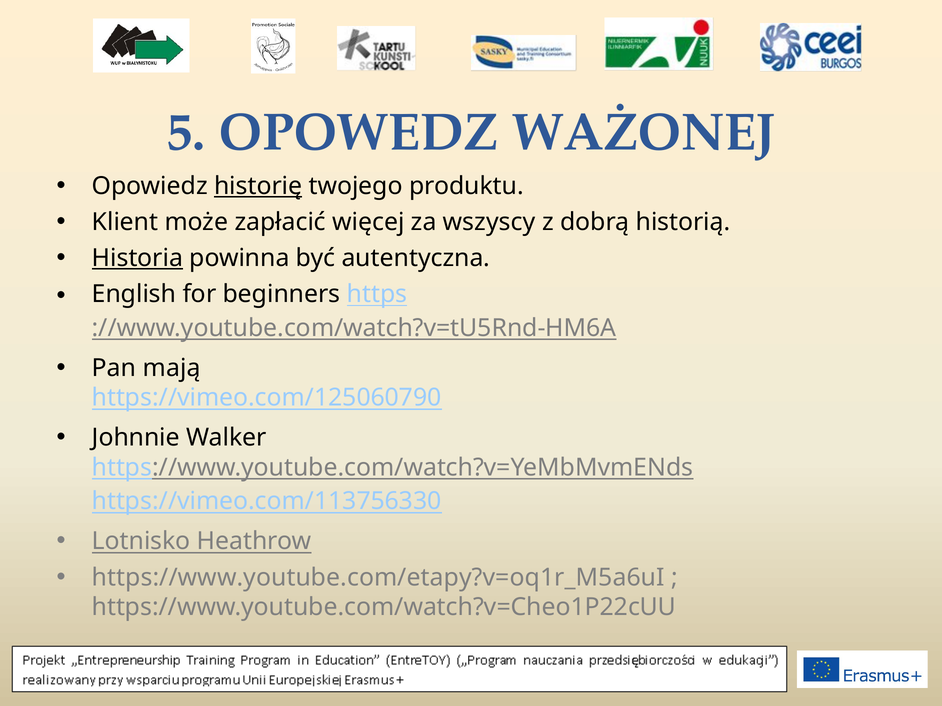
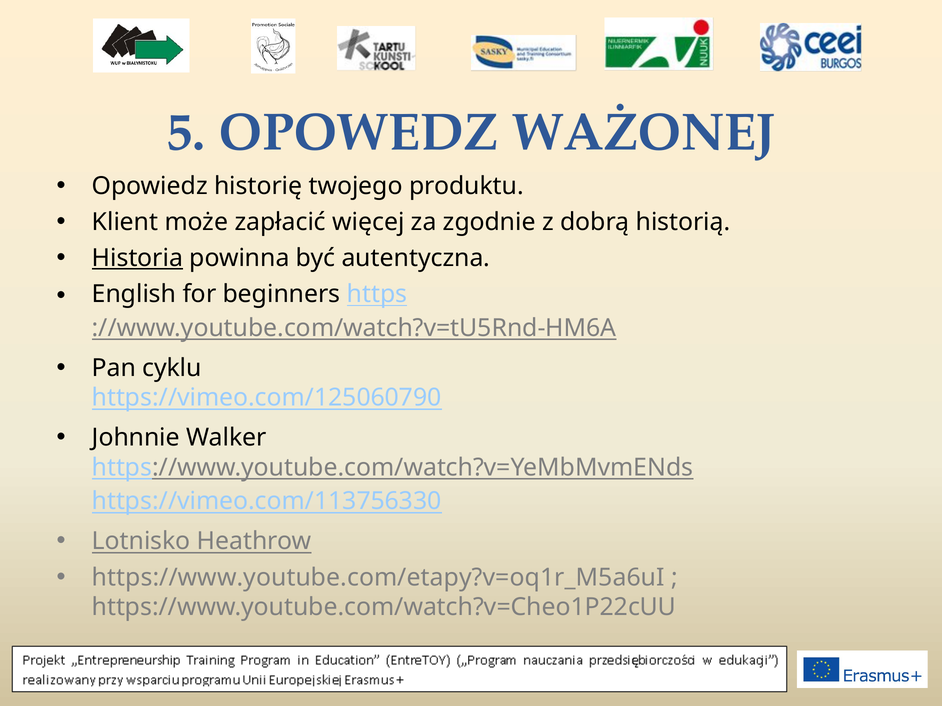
historię underline: present -> none
wszyscy: wszyscy -> zgodnie
mają: mają -> cyklu
